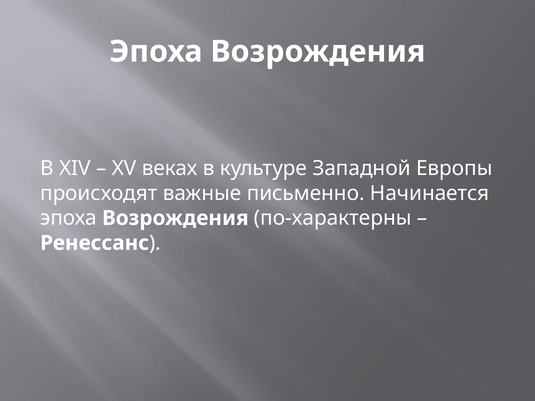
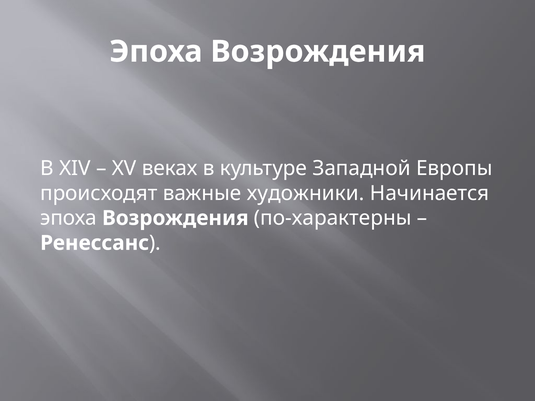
письменно: письменно -> художники
